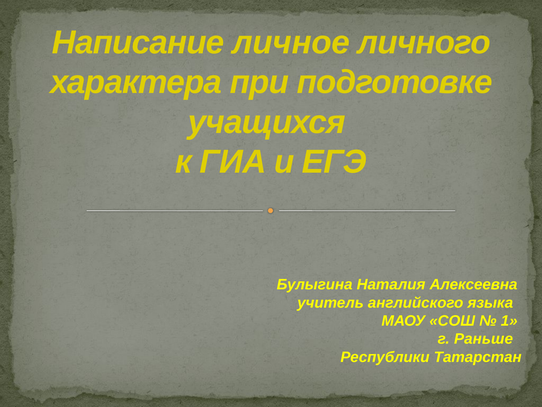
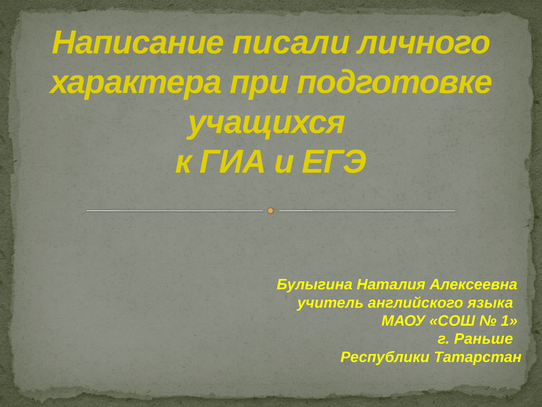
личное: личное -> писали
